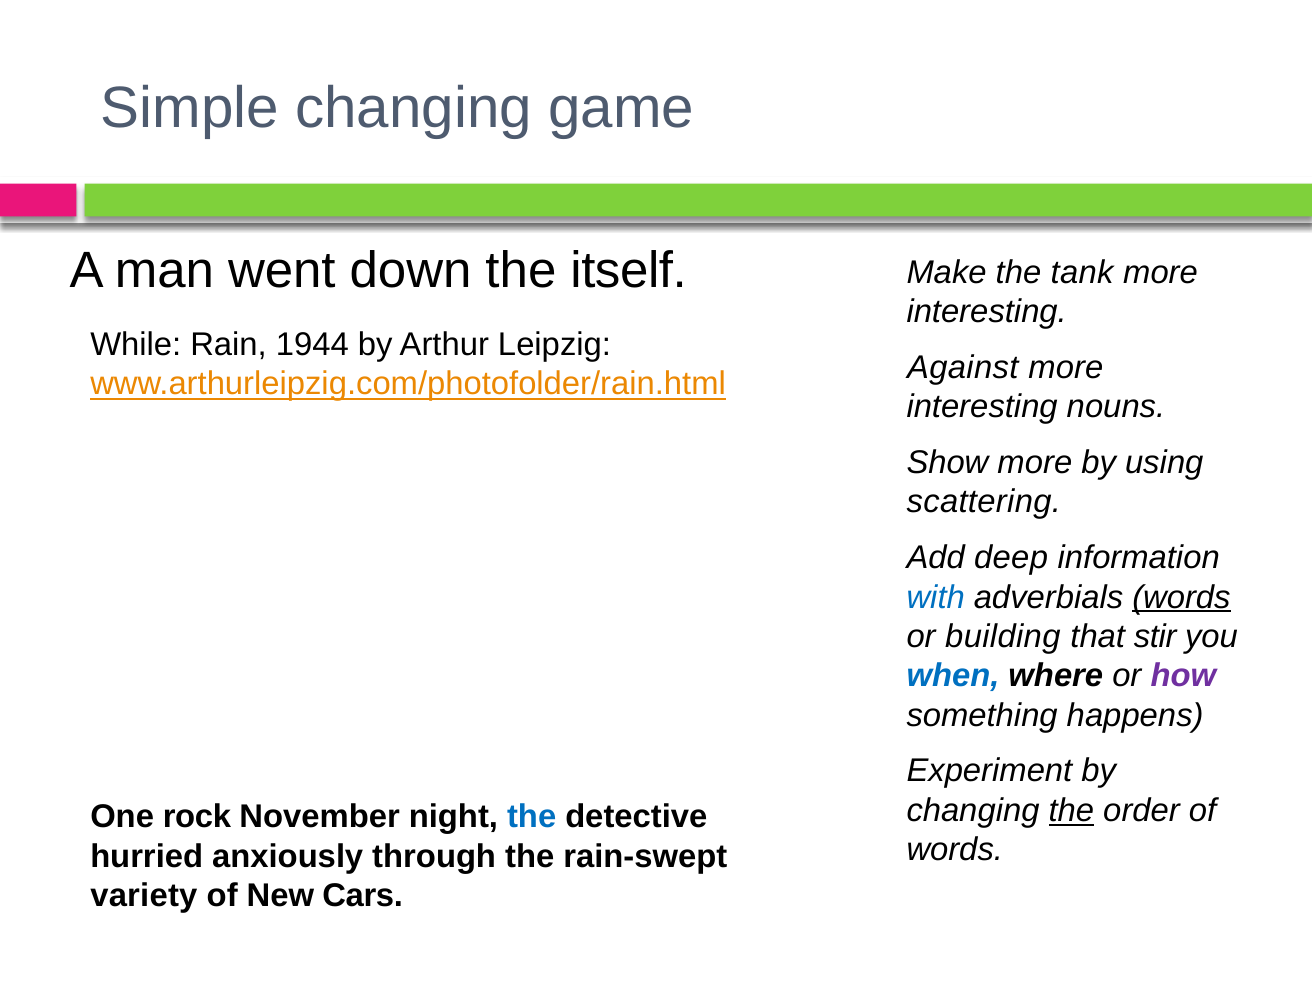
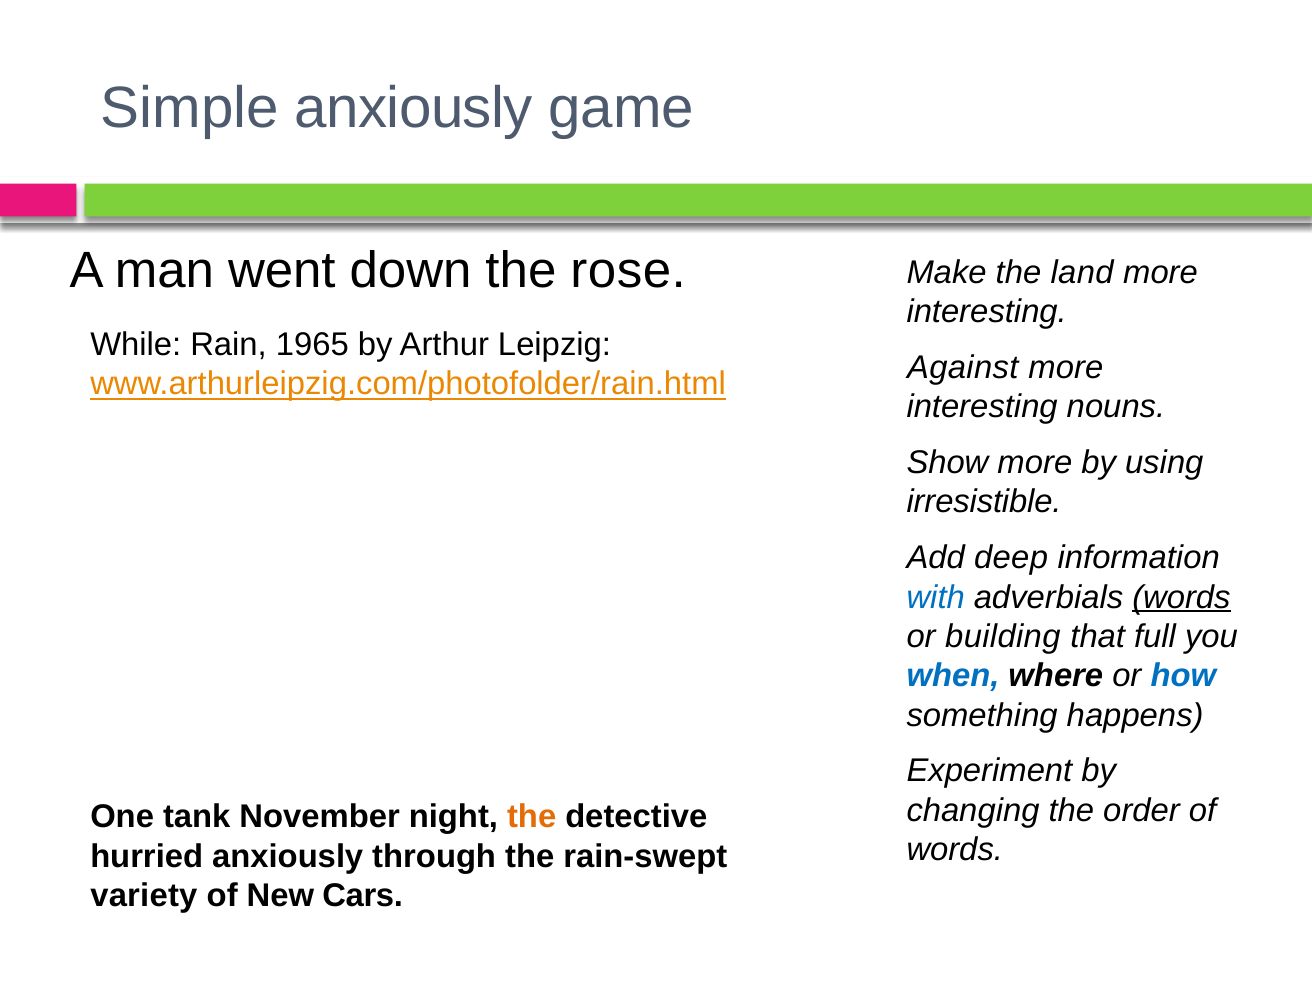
Simple changing: changing -> anxiously
itself: itself -> rose
tank: tank -> land
1944: 1944 -> 1965
scattering: scattering -> irresistible
stir: stir -> full
how colour: purple -> blue
the at (1071, 810) underline: present -> none
rock: rock -> tank
the at (532, 817) colour: blue -> orange
